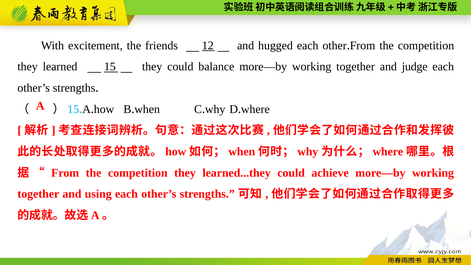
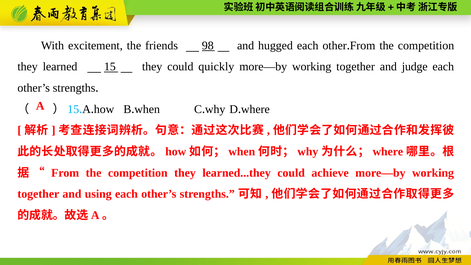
12: 12 -> 98
balance: balance -> quickly
